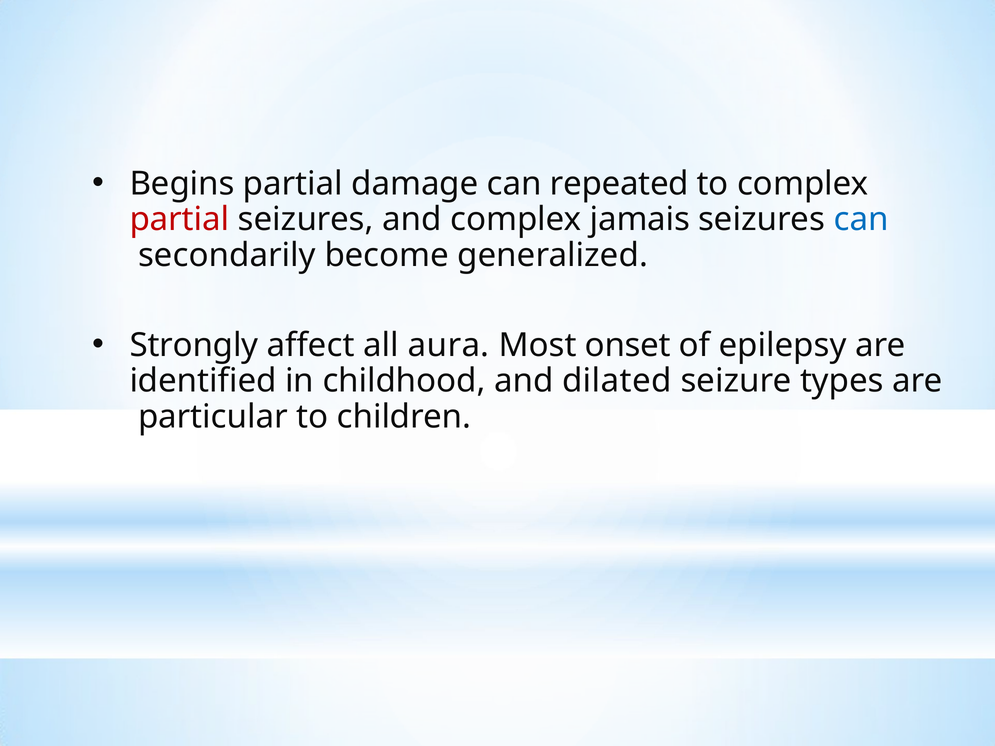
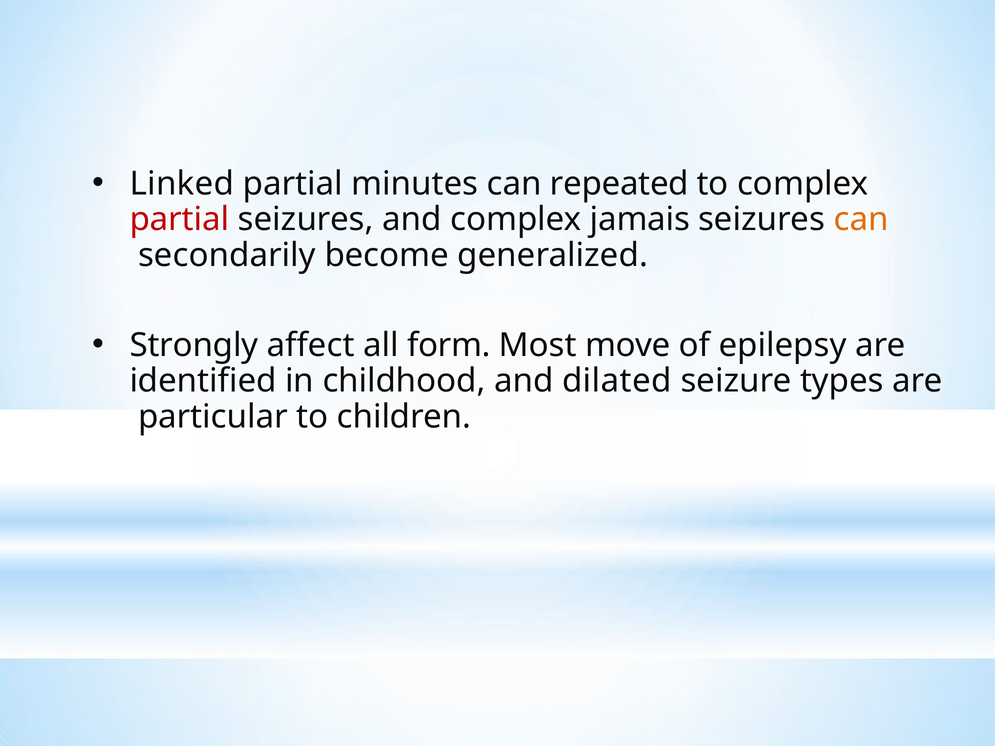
Begins: Begins -> Linked
damage: damage -> minutes
can at (861, 220) colour: blue -> orange
aura: aura -> form
onset: onset -> move
